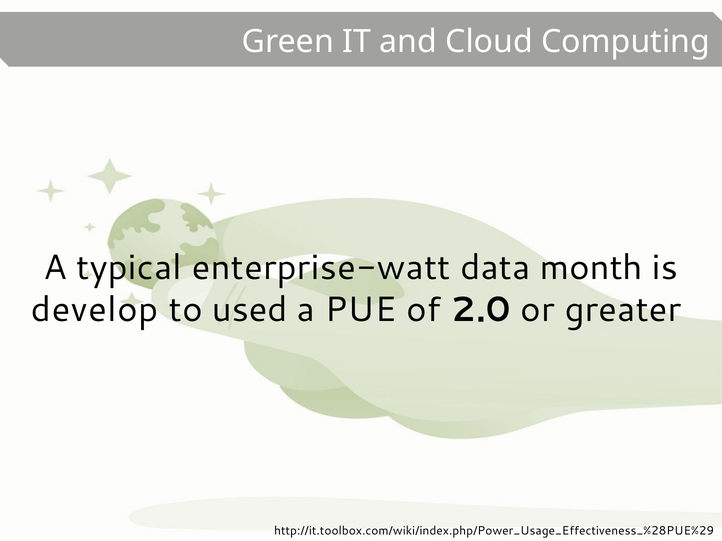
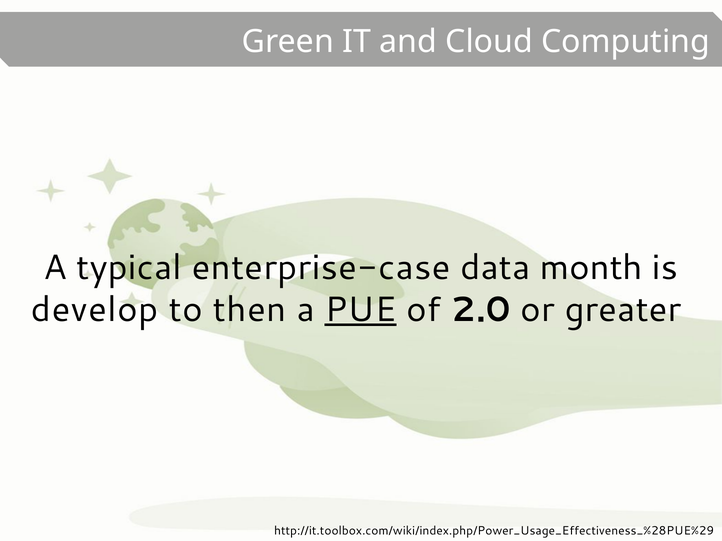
enterprise-watt: enterprise-watt -> enterprise-case
used: used -> then
PUE underline: none -> present
